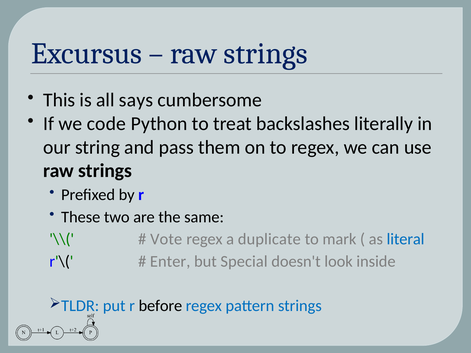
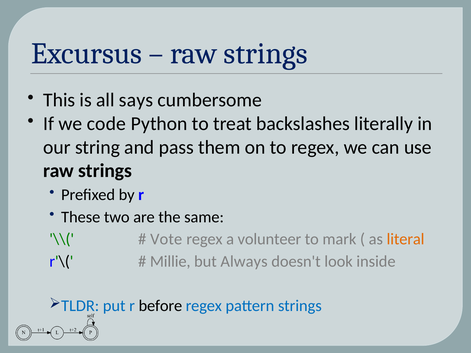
duplicate: duplicate -> volunteer
literal colour: blue -> orange
Enter: Enter -> Millie
Special: Special -> Always
